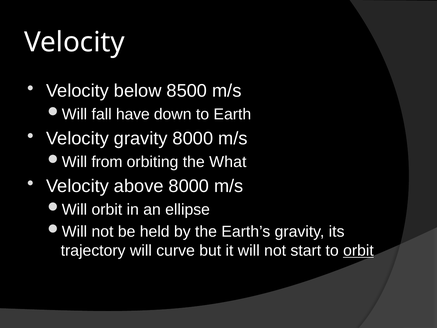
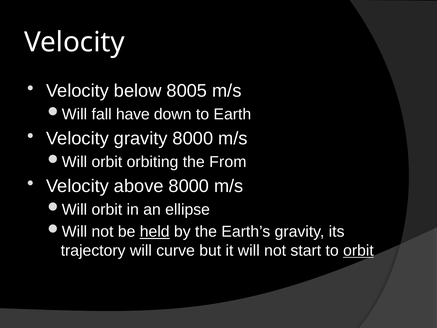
8500: 8500 -> 8005
from at (107, 162): from -> orbit
What: What -> From
held underline: none -> present
